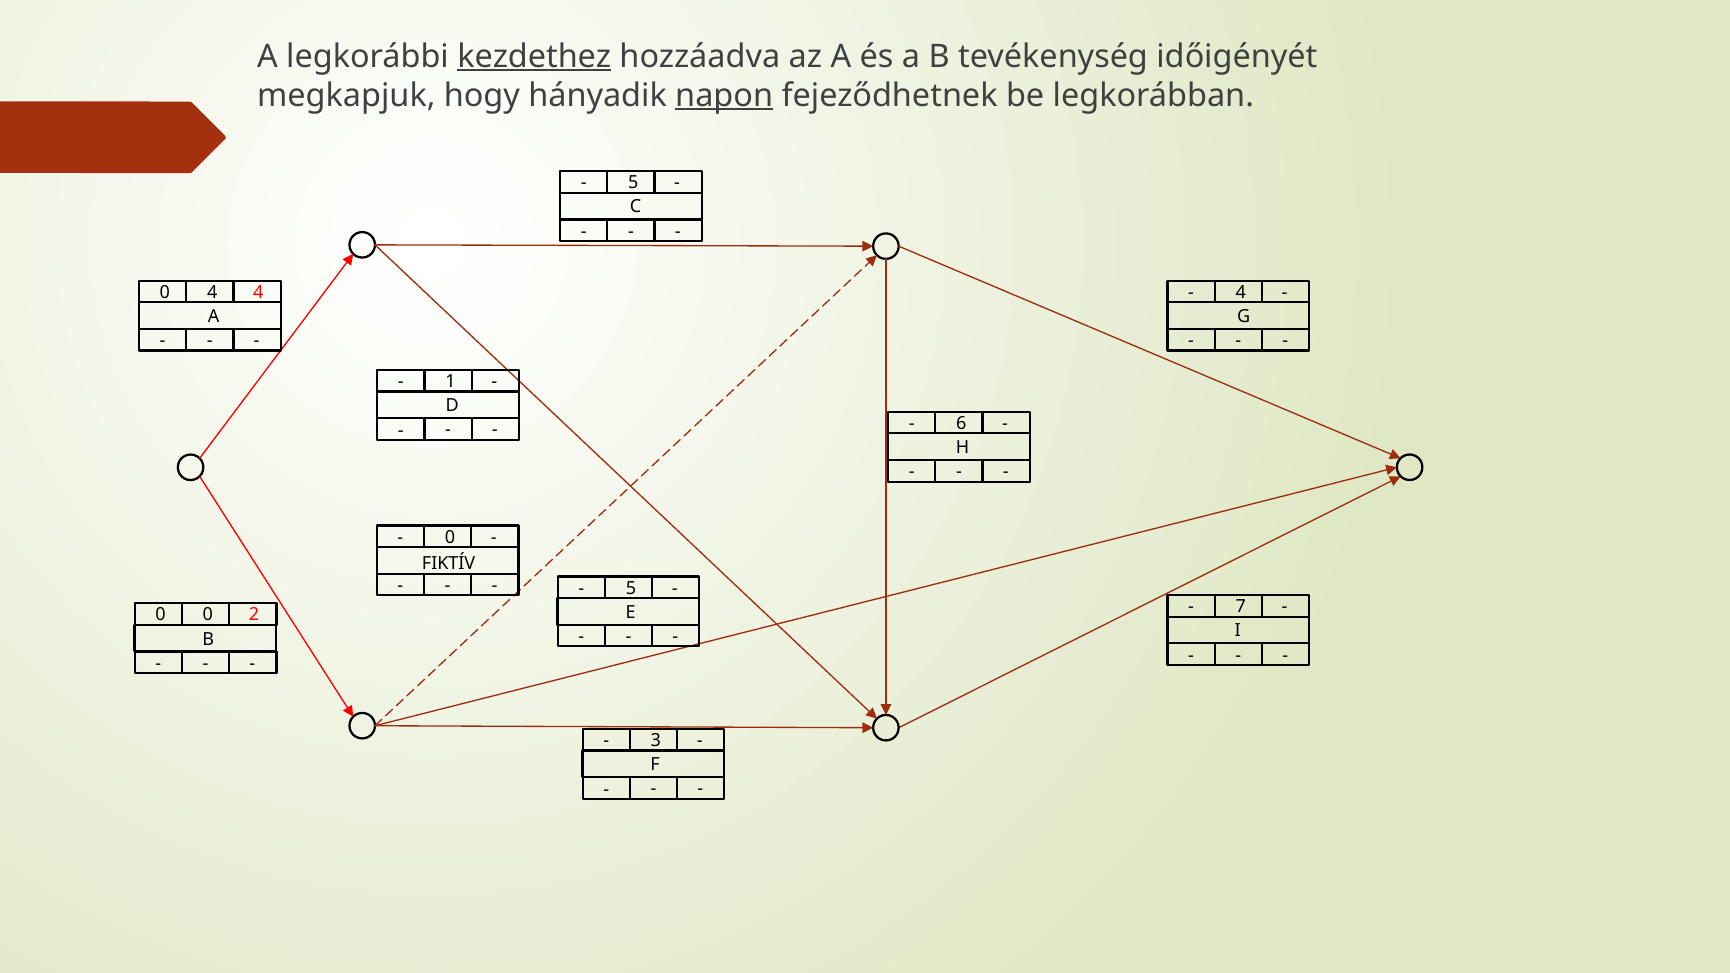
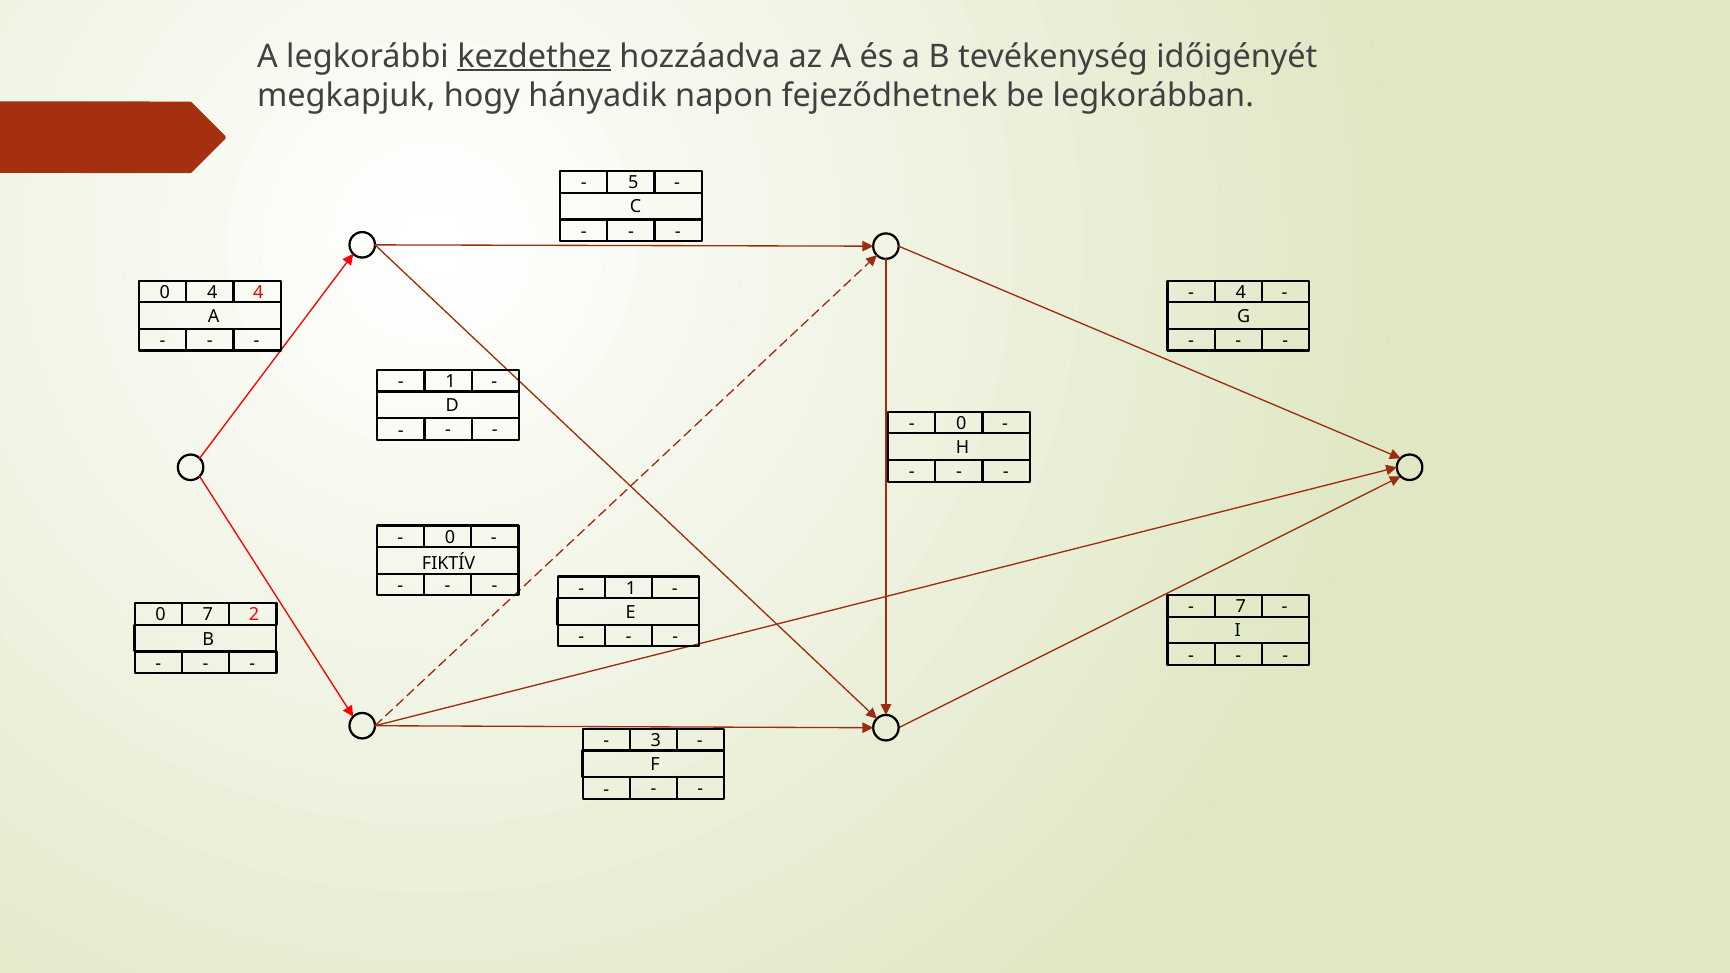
napon underline: present -> none
6 at (961, 424): 6 -> 0
5 at (631, 588): 5 -> 1
0 0: 0 -> 7
